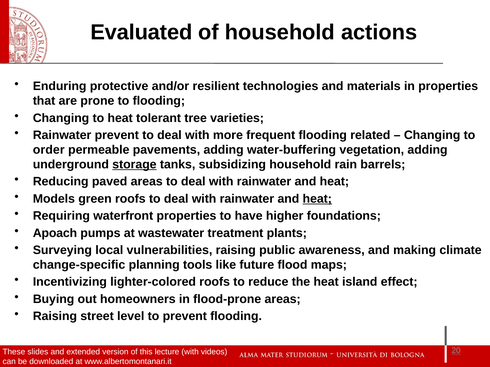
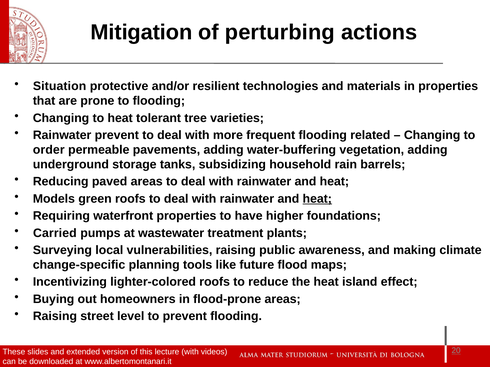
Evaluated: Evaluated -> Mitigation
of household: household -> perturbing
Enduring: Enduring -> Situation
storage underline: present -> none
Apoach: Apoach -> Carried
